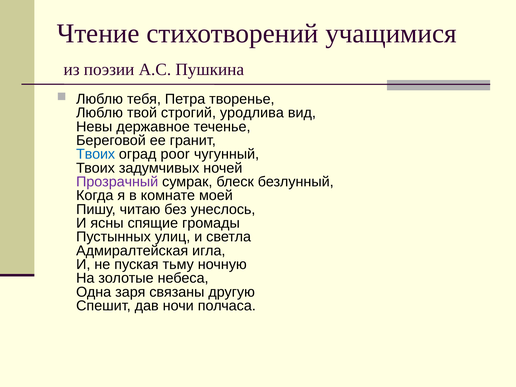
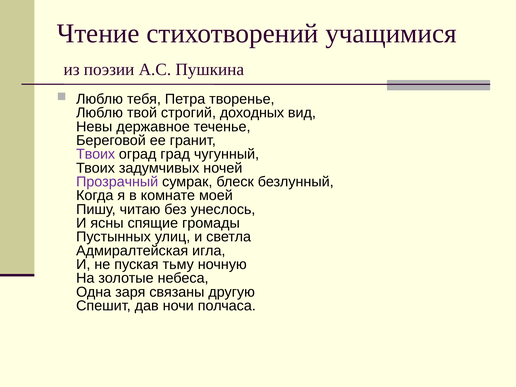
уродлива: уродлива -> доходных
Твоих at (96, 154) colour: blue -> purple
poor: poor -> град
